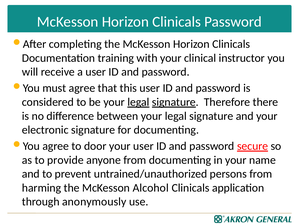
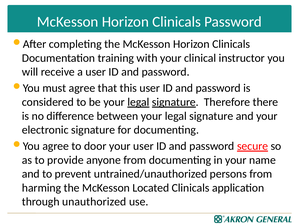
Alcohol: Alcohol -> Located
anonymously: anonymously -> unauthorized
